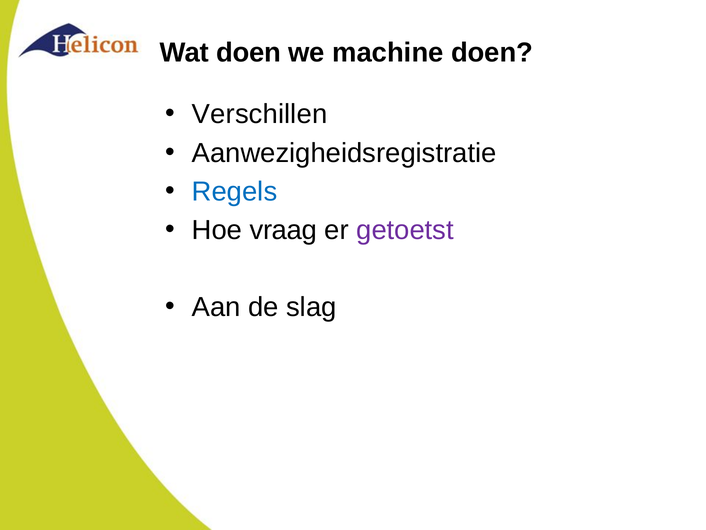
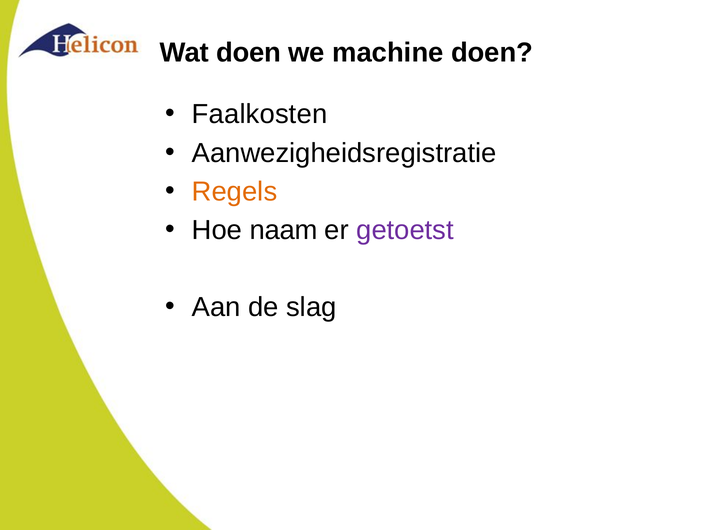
Verschillen: Verschillen -> Faalkosten
Regels colour: blue -> orange
vraag: vraag -> naam
